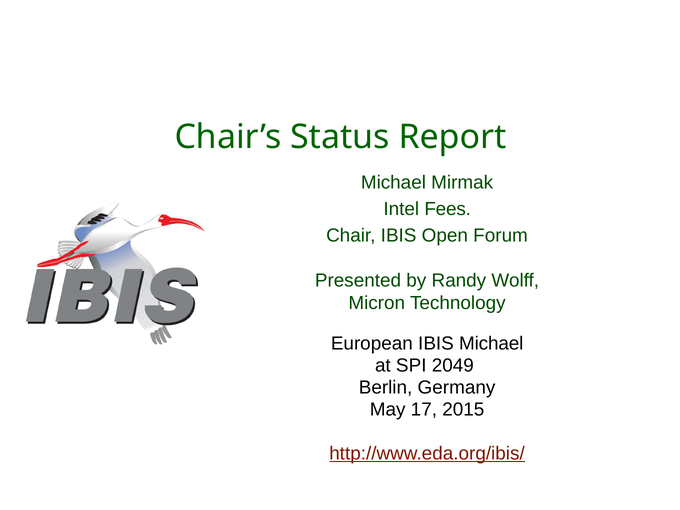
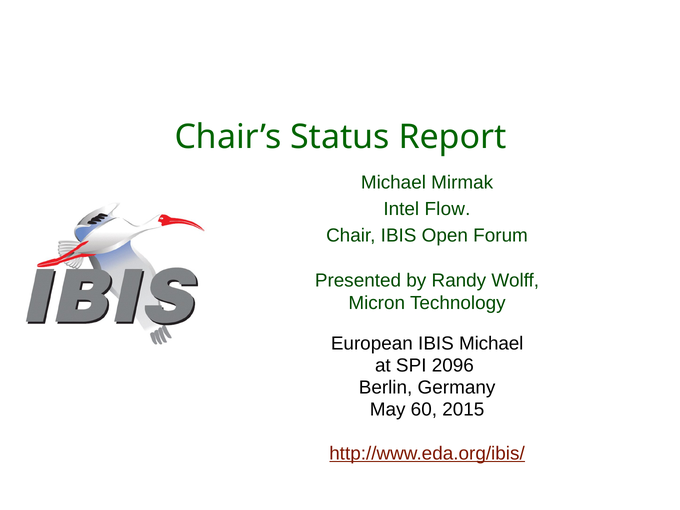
Fees: Fees -> Flow
2049: 2049 -> 2096
17: 17 -> 60
